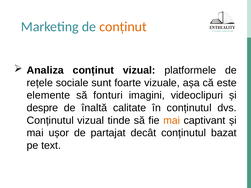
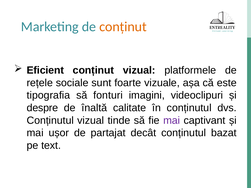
Analiza: Analiza -> Eficient
elemente: elemente -> tipografia
mai at (172, 121) colour: orange -> purple
